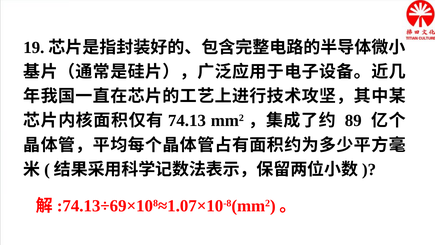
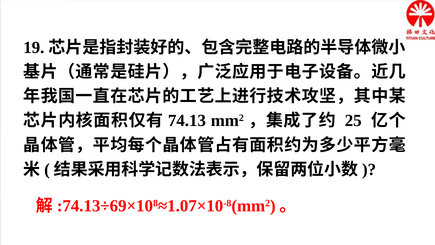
89: 89 -> 25
